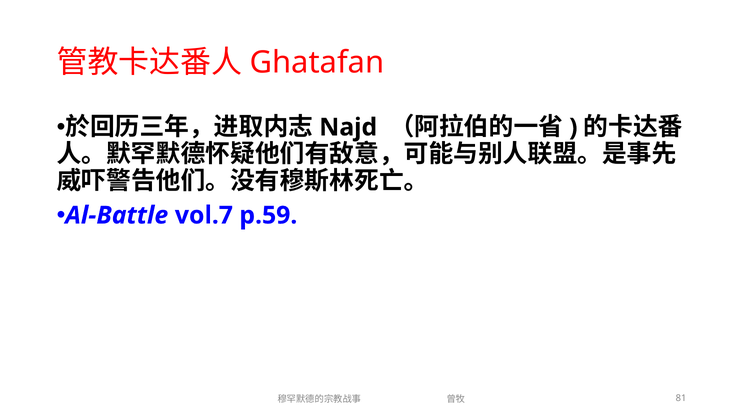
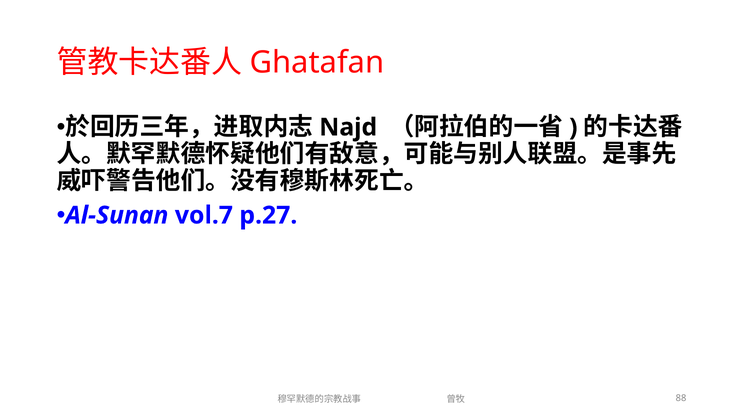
Al-Battle: Al-Battle -> Al-Sunan
p.59: p.59 -> p.27
81: 81 -> 88
